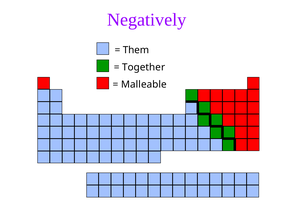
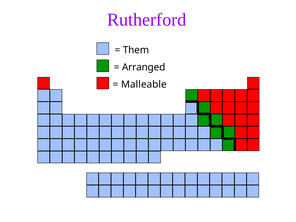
Negatively: Negatively -> Rutherford
Together: Together -> Arranged
